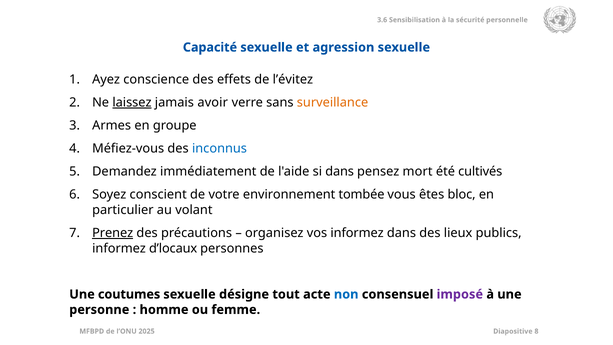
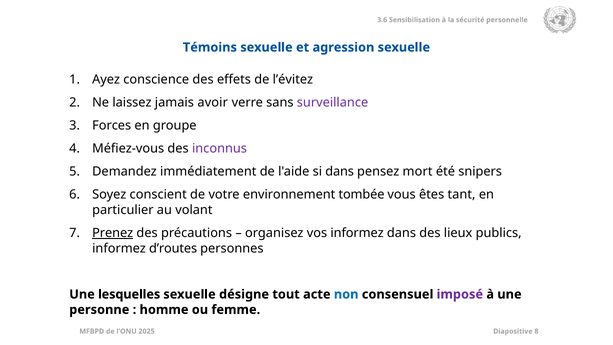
Capacité: Capacité -> Témoins
laissez underline: present -> none
surveillance colour: orange -> purple
Armes: Armes -> Forces
inconnus colour: blue -> purple
cultivés: cultivés -> snipers
bloc: bloc -> tant
d’locaux: d’locaux -> d’routes
coutumes: coutumes -> lesquelles
